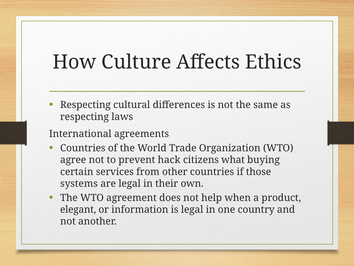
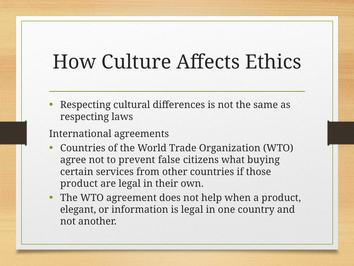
hack: hack -> false
systems at (79, 183): systems -> product
